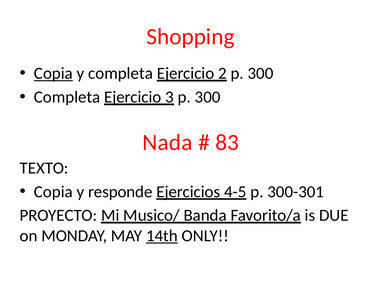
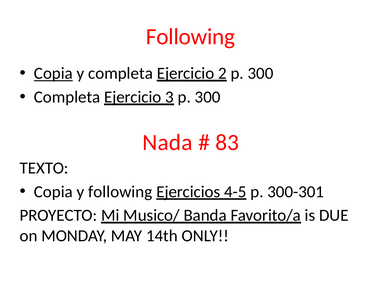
Shopping at (190, 37): Shopping -> Following
y responde: responde -> following
14th underline: present -> none
